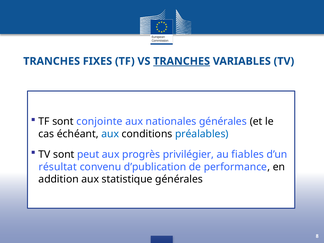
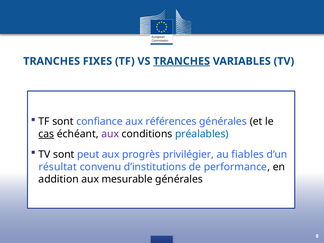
conjointe: conjointe -> confiance
nationales: nationales -> références
cas underline: none -> present
aux at (110, 134) colour: blue -> purple
d’publication: d’publication -> d’institutions
statistique: statistique -> mesurable
